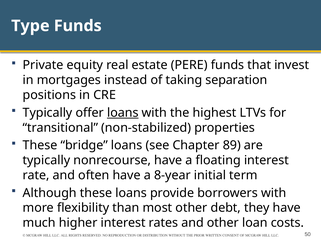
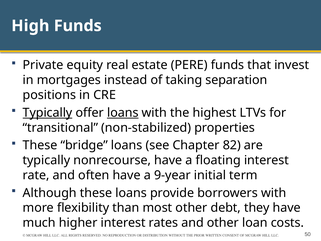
Type: Type -> High
Typically at (48, 113) underline: none -> present
89: 89 -> 82
8-year: 8-year -> 9-year
